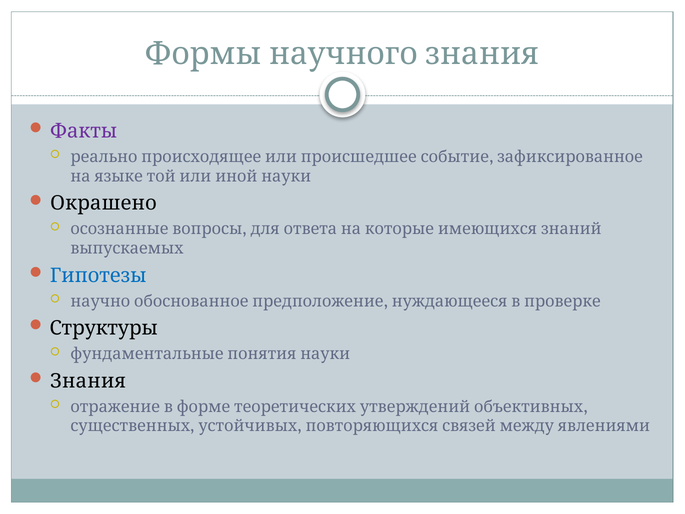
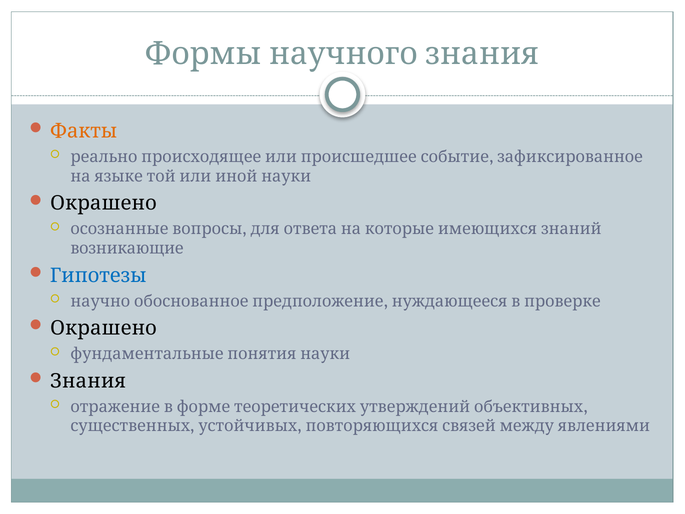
Факты colour: purple -> orange
выпускаемых: выпускаемых -> возникающие
Структуры at (104, 328): Структуры -> Окрашено
